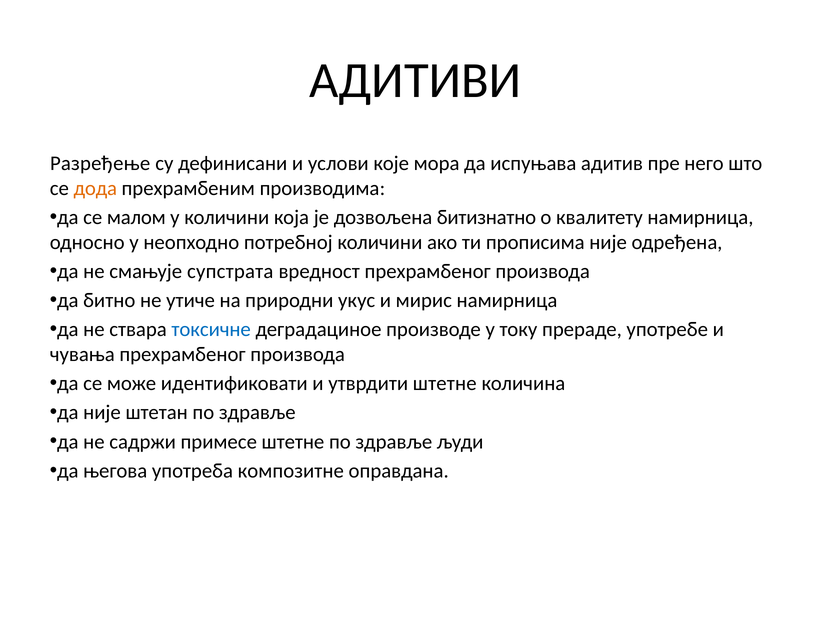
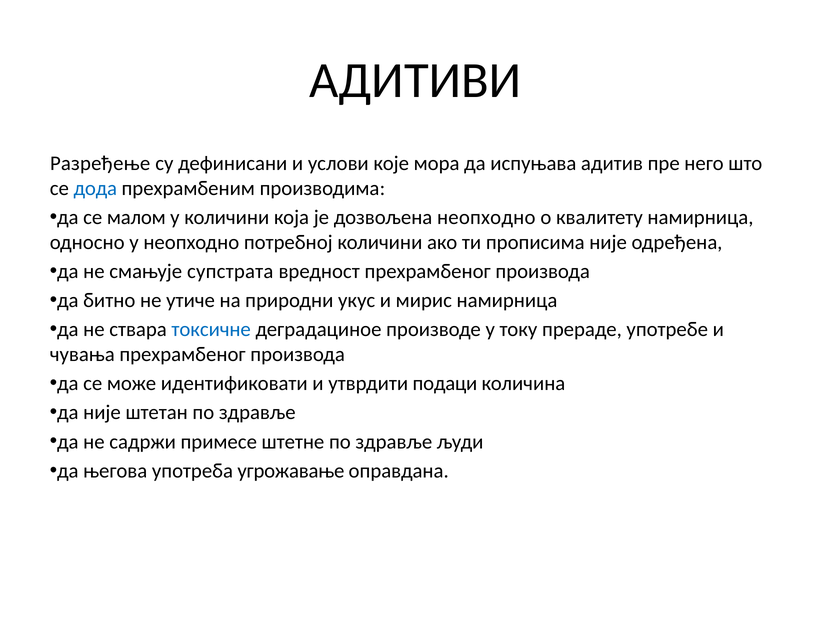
дода colour: orange -> blue
дозвољена битизнатно: битизнатно -> неопходно
утврдити штетне: штетне -> подаци
композитне: композитне -> угрожавање
